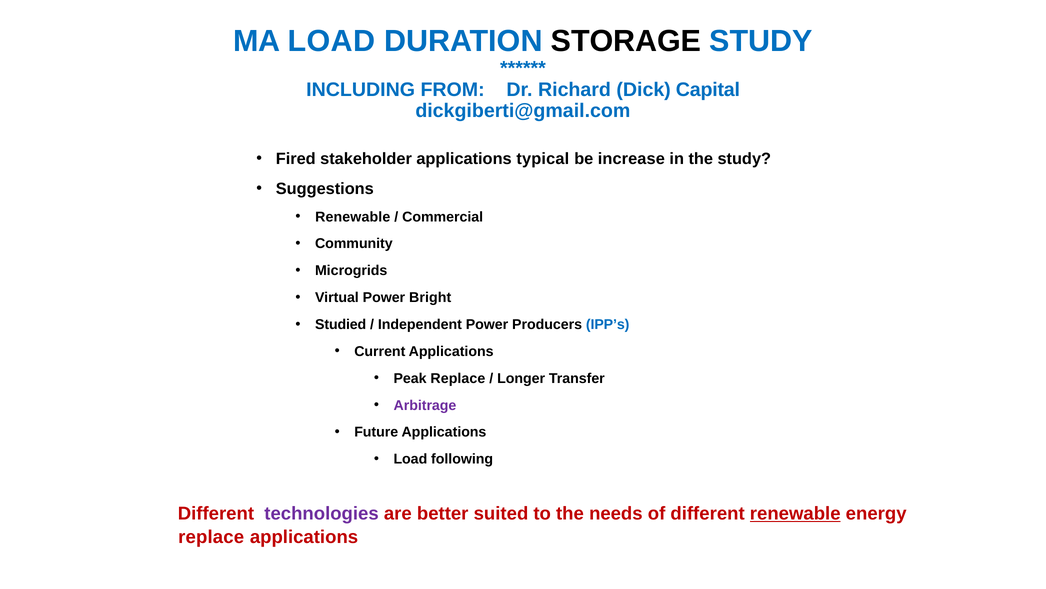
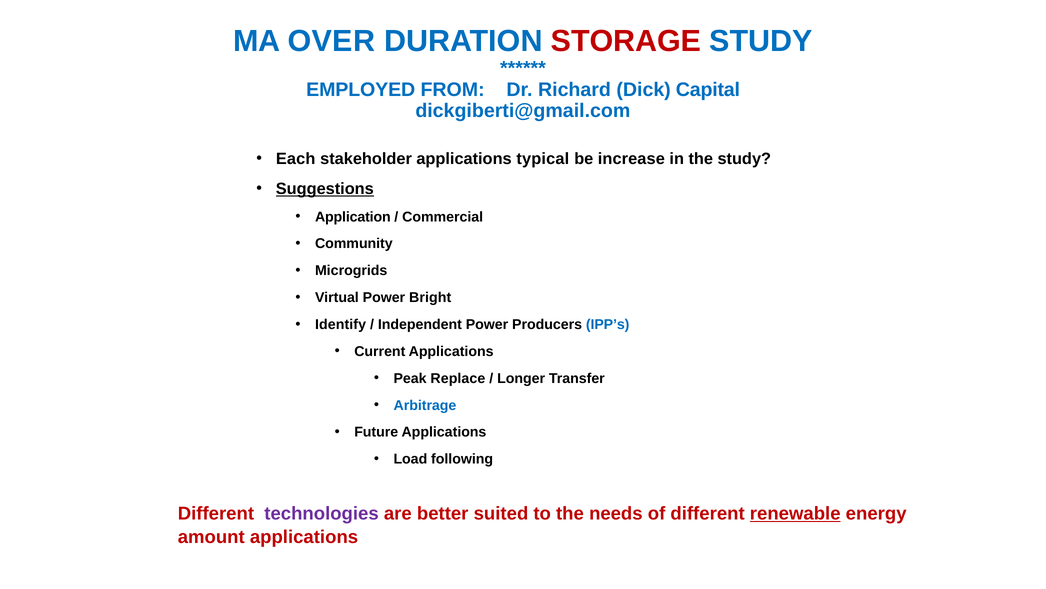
MA LOAD: LOAD -> OVER
STORAGE colour: black -> red
INCLUDING: INCLUDING -> EMPLOYED
Fired: Fired -> Each
Suggestions underline: none -> present
Renewable at (353, 217): Renewable -> Application
Studied: Studied -> Identify
Arbitrage colour: purple -> blue
replace at (211, 537): replace -> amount
